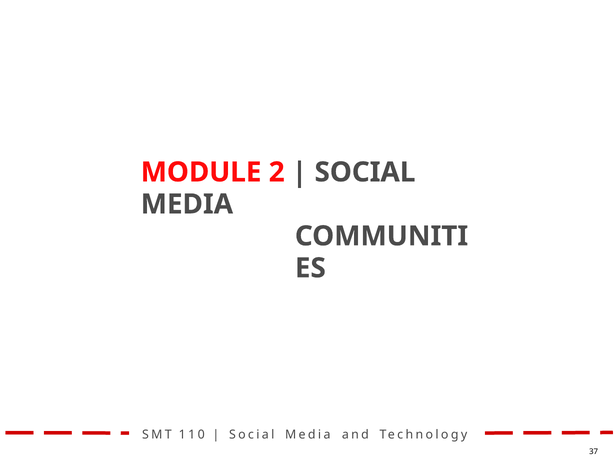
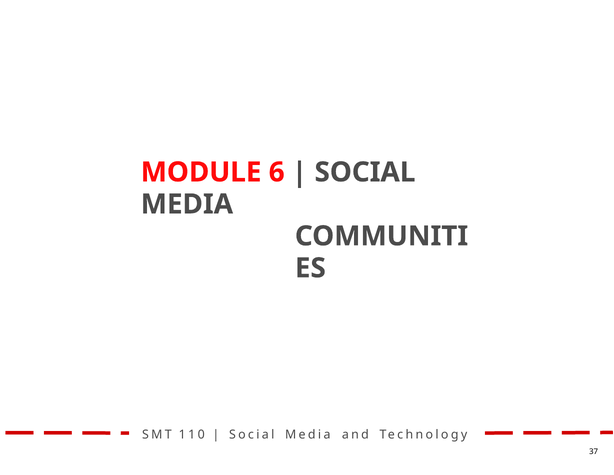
2: 2 -> 6
